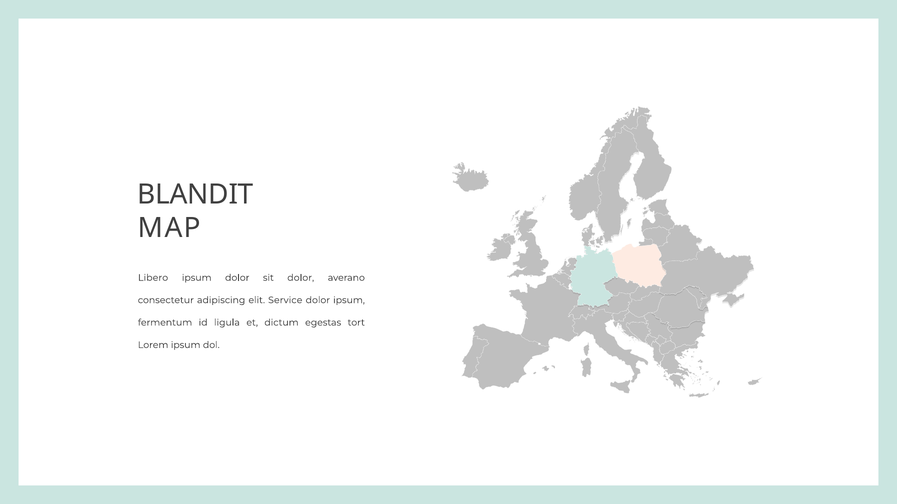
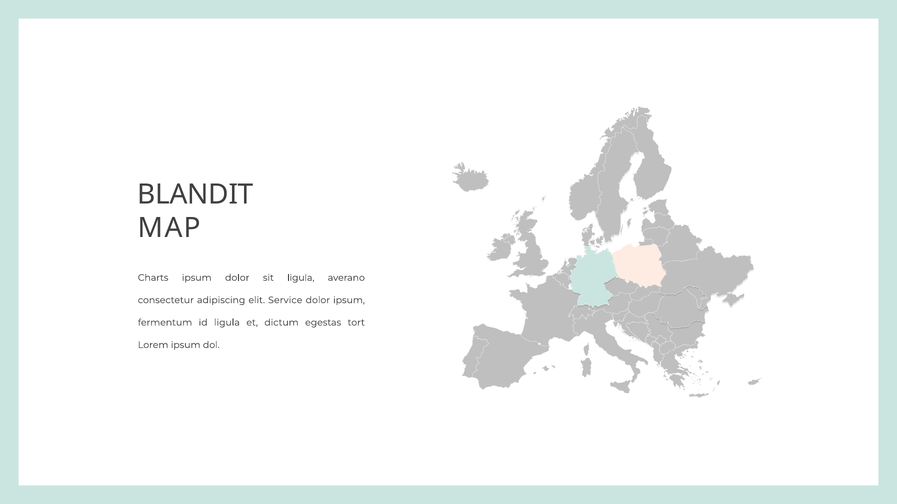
Libero: Libero -> Charts
sit dolor: dolor -> ligula
